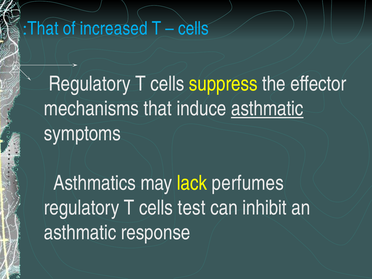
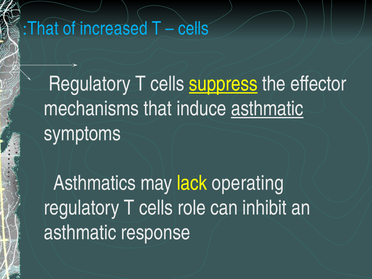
suppress underline: none -> present
perfumes: perfumes -> operating
test: test -> role
